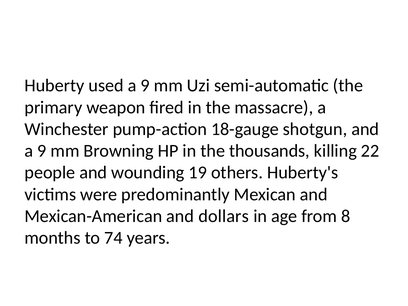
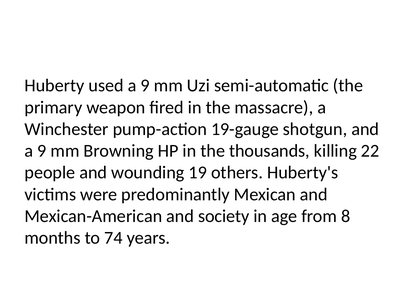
18-gauge: 18-gauge -> 19-gauge
dollars: dollars -> society
